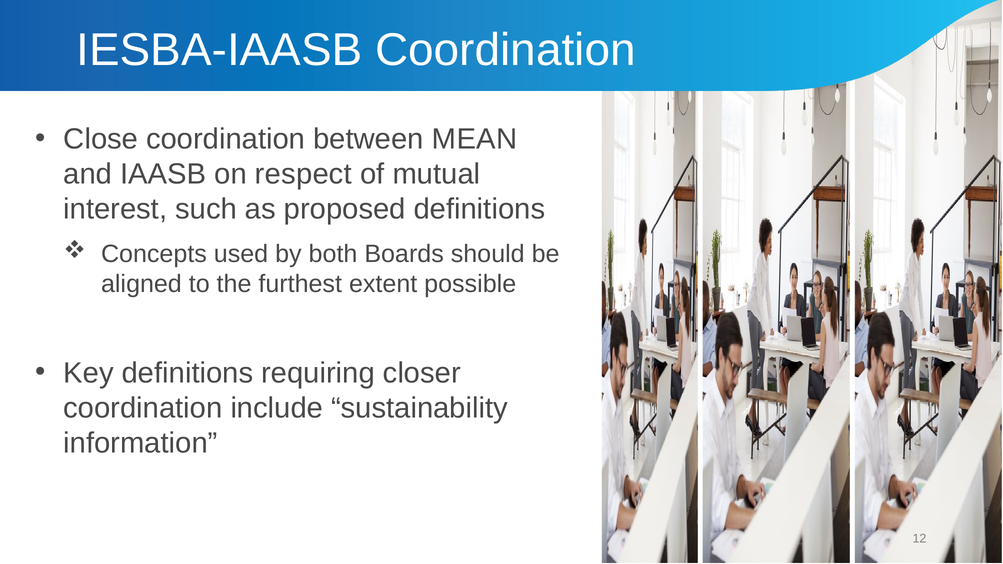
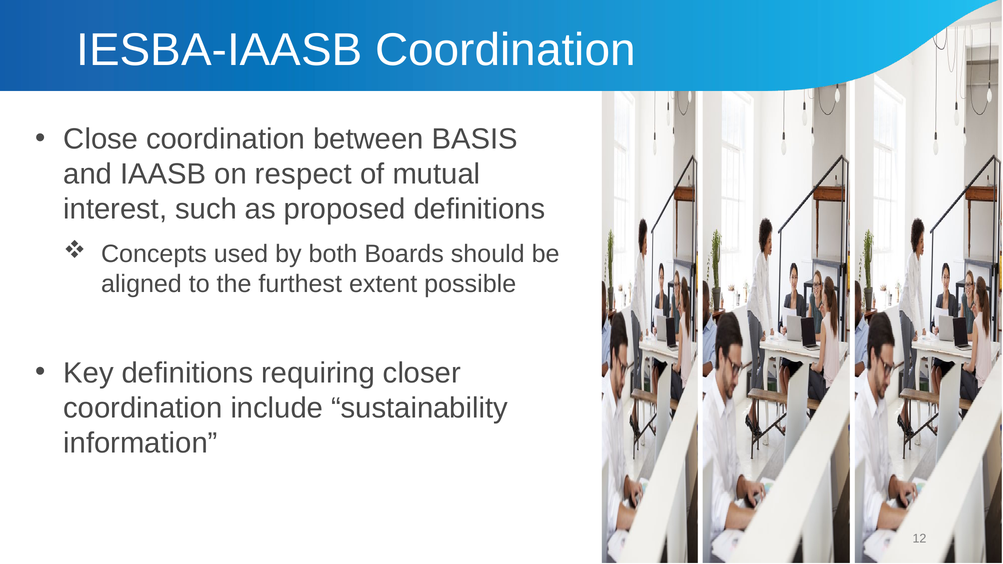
MEAN: MEAN -> BASIS
